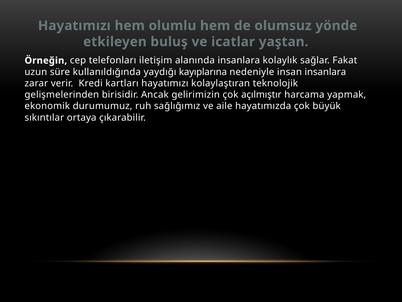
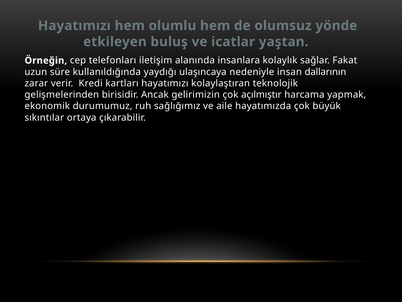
kayıplarına: kayıplarına -> ulaşıncaya
insan insanlara: insanlara -> dallarının
